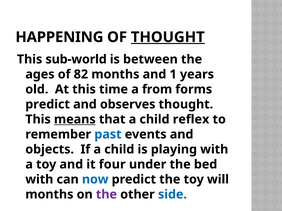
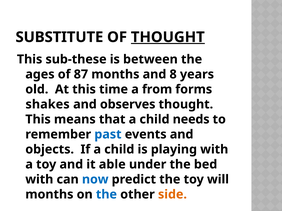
HAPPENING: HAPPENING -> SUBSTITUTE
sub-world: sub-world -> sub-these
82: 82 -> 87
1: 1 -> 8
predict at (48, 105): predict -> shakes
means underline: present -> none
reflex: reflex -> needs
four: four -> able
the at (106, 195) colour: purple -> blue
side colour: blue -> orange
